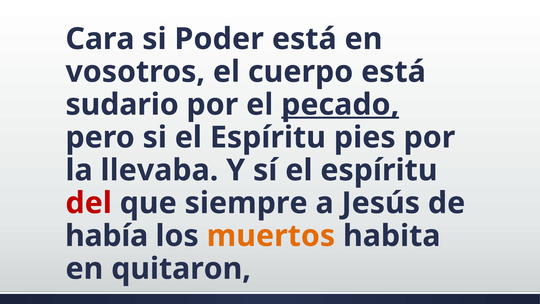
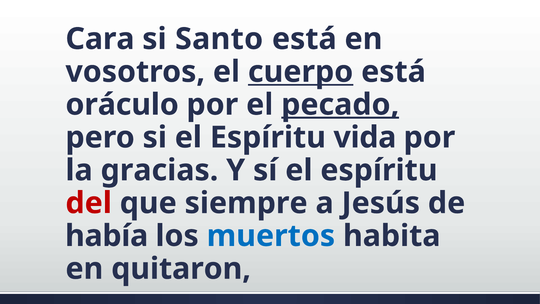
Poder: Poder -> Santo
cuerpo underline: none -> present
sudario: sudario -> oráculo
pies: pies -> vida
llevaba: llevaba -> gracias
muertos colour: orange -> blue
